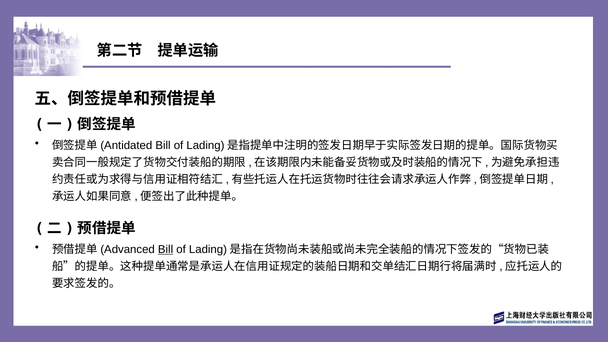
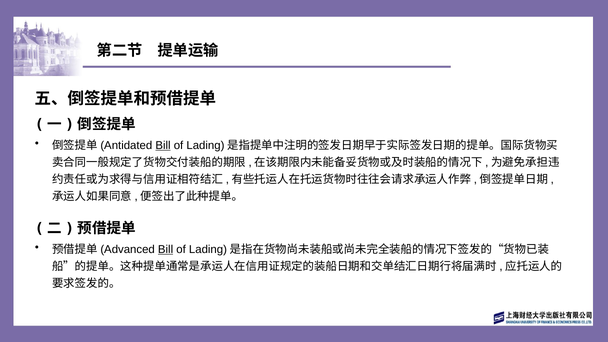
Bill at (163, 145) underline: none -> present
